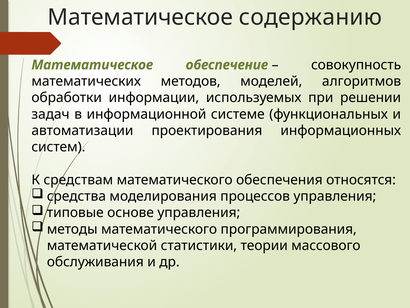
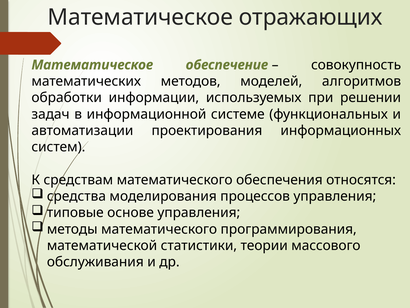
содержанию: содержанию -> отражающих
